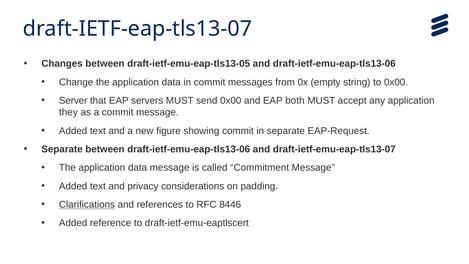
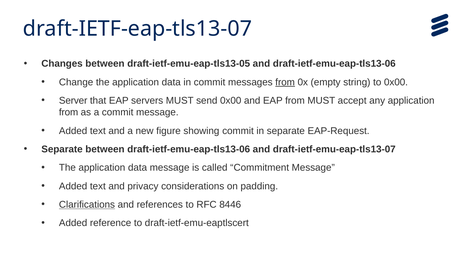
from at (285, 82) underline: none -> present
EAP both: both -> from
they at (68, 112): they -> from
